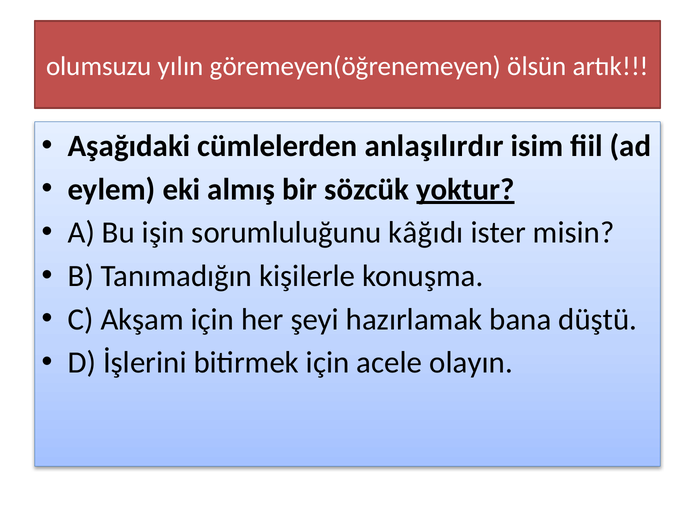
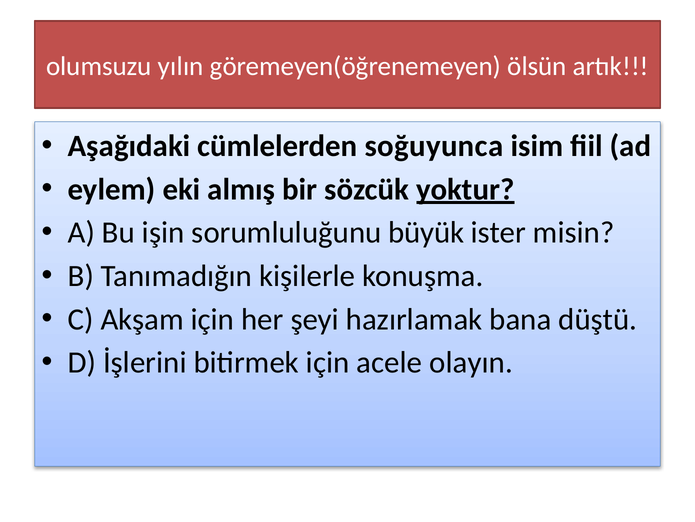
anlaşılırdır: anlaşılırdır -> soğuyunca
kâğıdı: kâğıdı -> büyük
